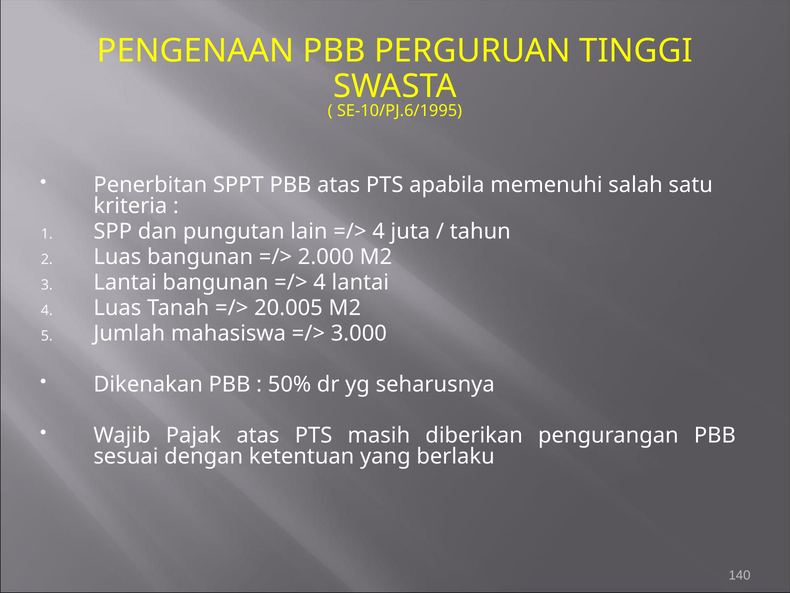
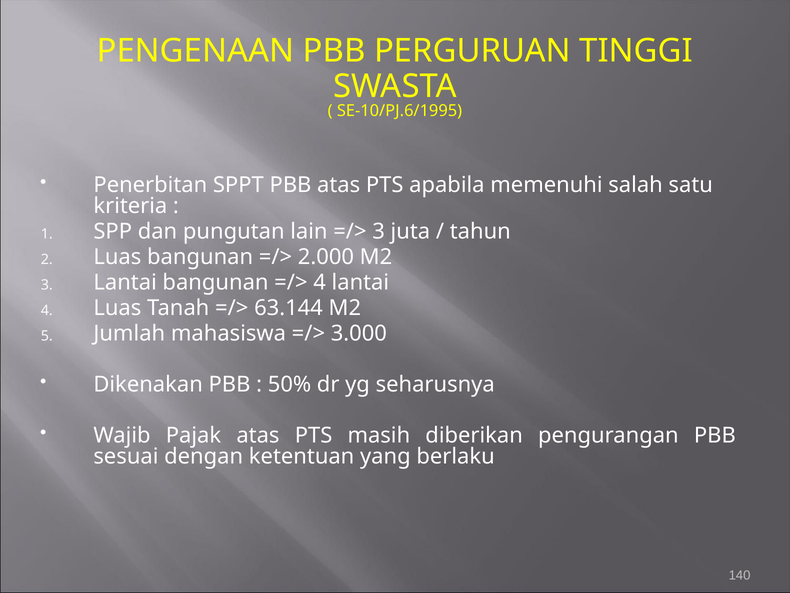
4 at (379, 231): 4 -> 3
20.005: 20.005 -> 63.144
